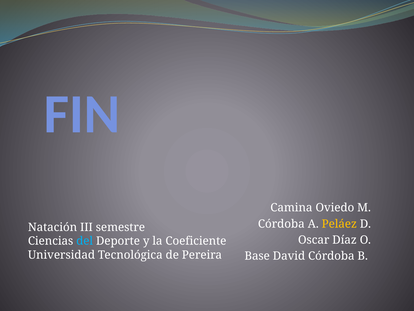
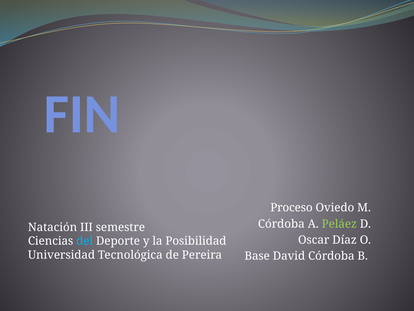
Camina: Camina -> Proceso
Peláez colour: yellow -> light green
Coeficiente: Coeficiente -> Posibilidad
